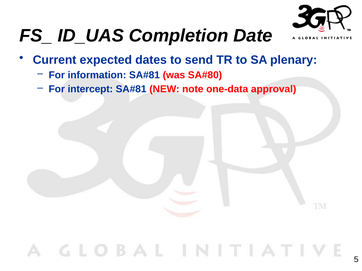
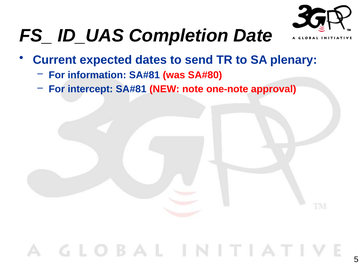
one-data: one-data -> one-note
